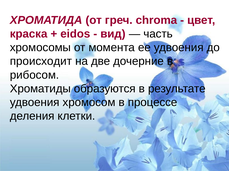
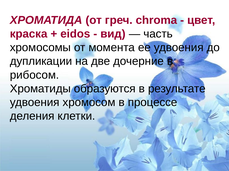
происходит: происходит -> дупликации
